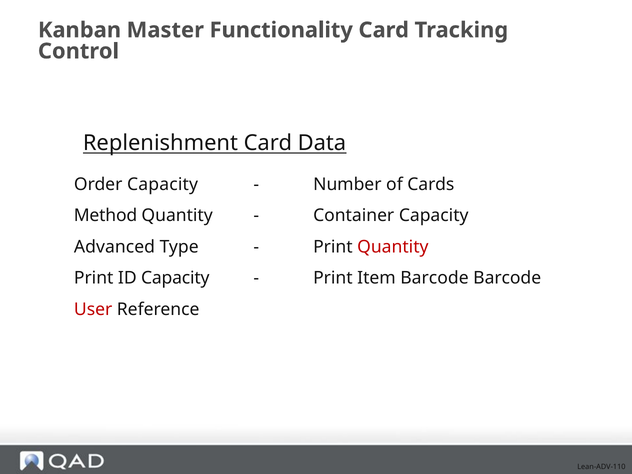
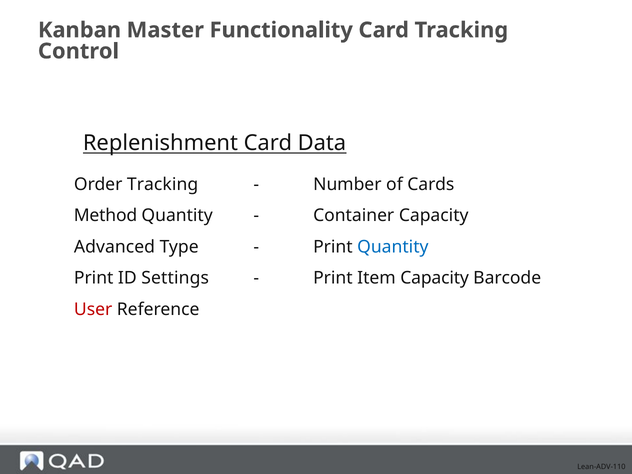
Order Capacity: Capacity -> Tracking
Quantity at (393, 247) colour: red -> blue
ID Capacity: Capacity -> Settings
Item Barcode: Barcode -> Capacity
